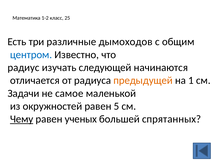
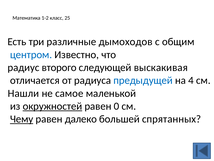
изучать: изучать -> второго
начинаются: начинаются -> выскакивая
предыдущей colour: orange -> blue
1: 1 -> 4
Задачи: Задачи -> Нашли
окружностей underline: none -> present
5: 5 -> 0
ученых: ученых -> далеко
